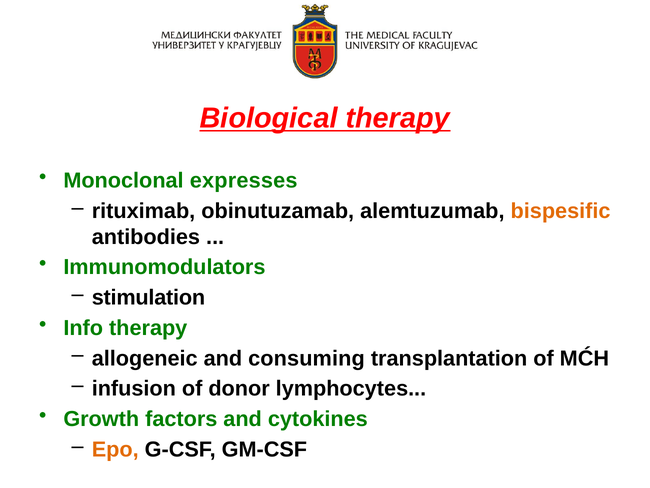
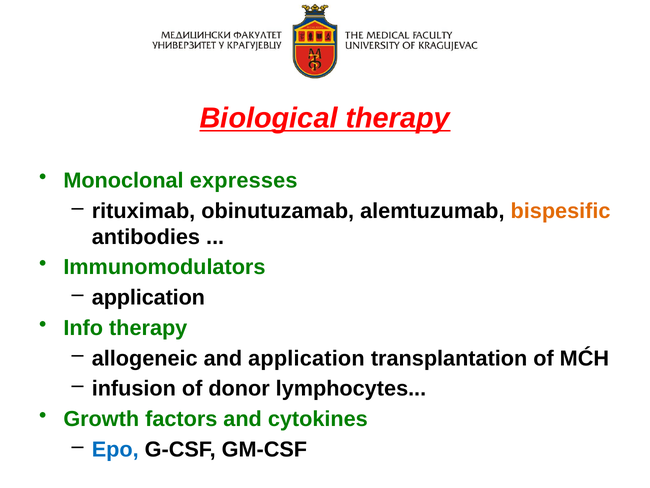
stimulation at (148, 297): stimulation -> application
and consuming: consuming -> application
Epo colour: orange -> blue
